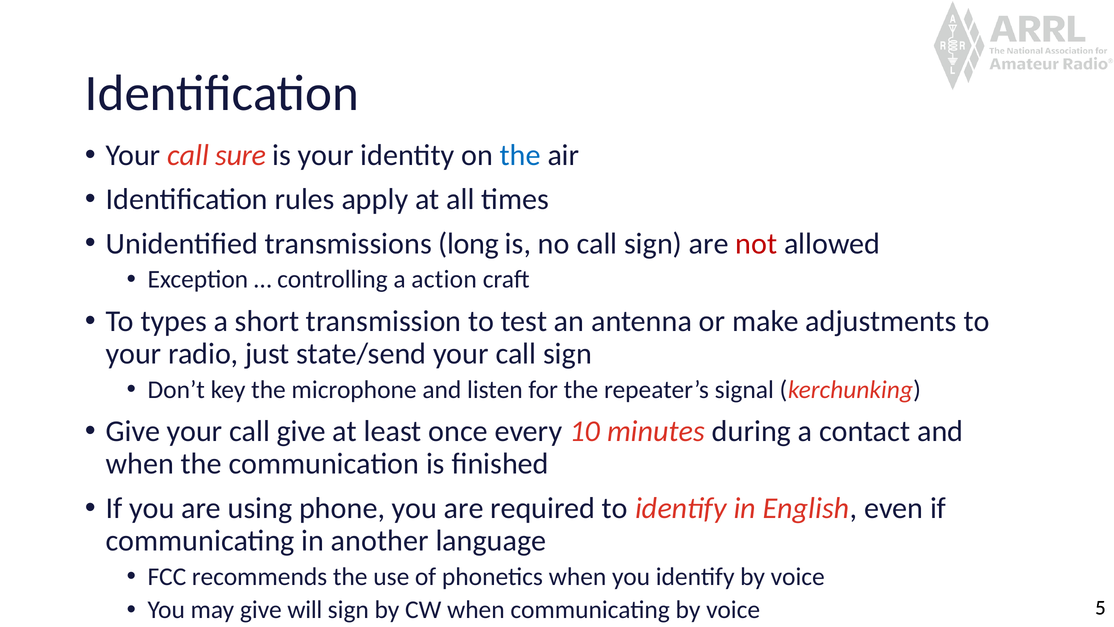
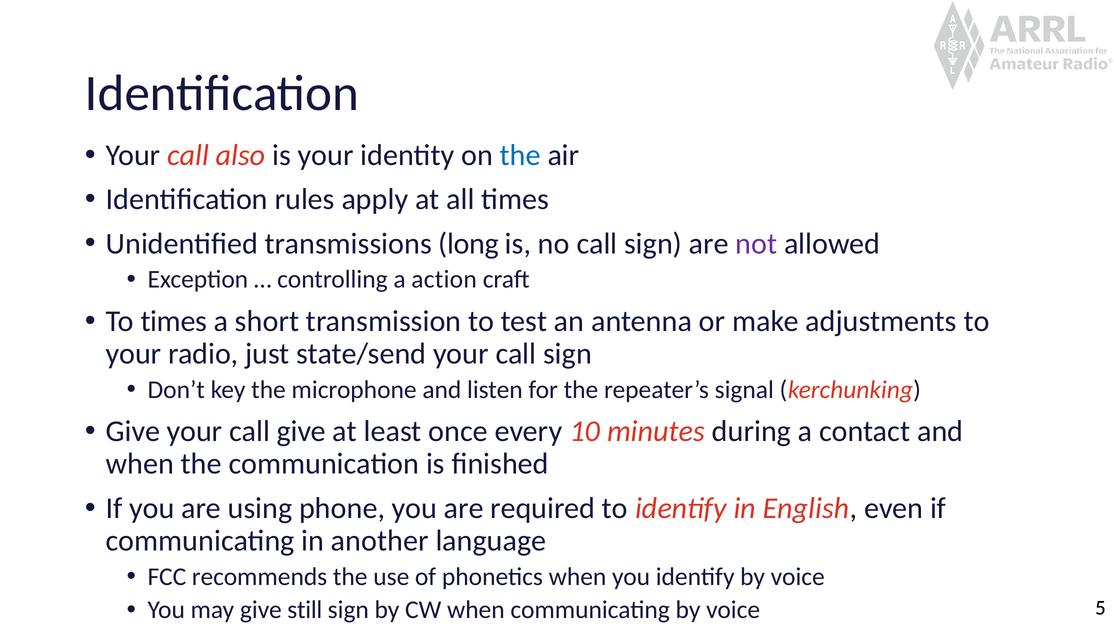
sure: sure -> also
not colour: red -> purple
To types: types -> times
will: will -> still
